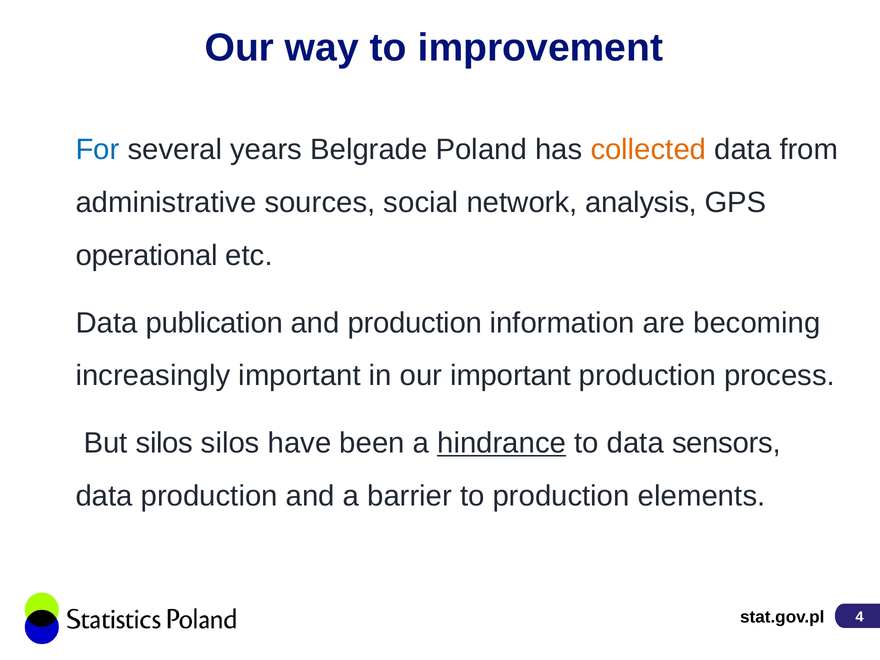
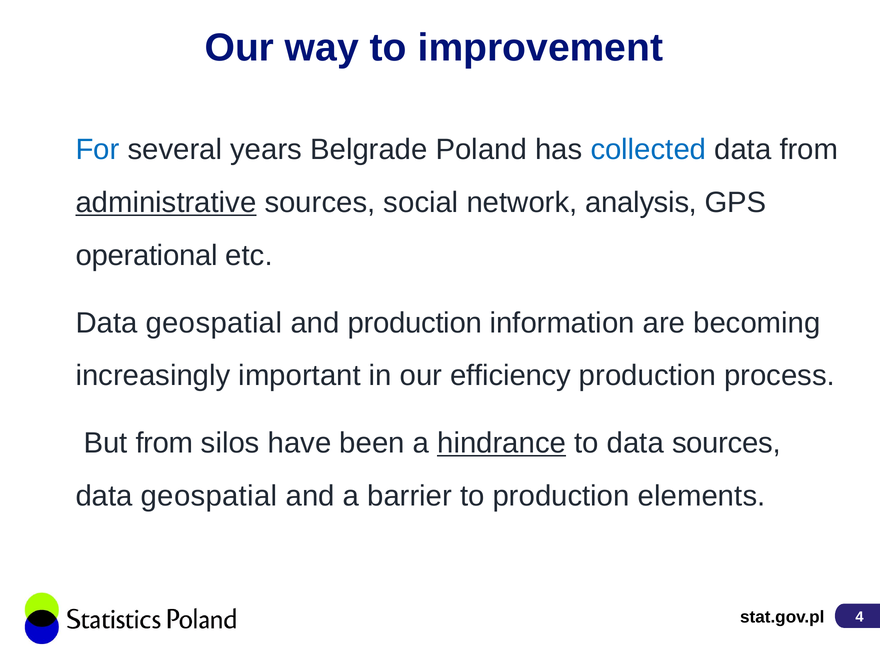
collected colour: orange -> blue
administrative underline: none -> present
publication at (214, 323): publication -> geospatial
our important: important -> efficiency
But silos: silos -> from
data sensors: sensors -> sources
production at (209, 496): production -> geospatial
